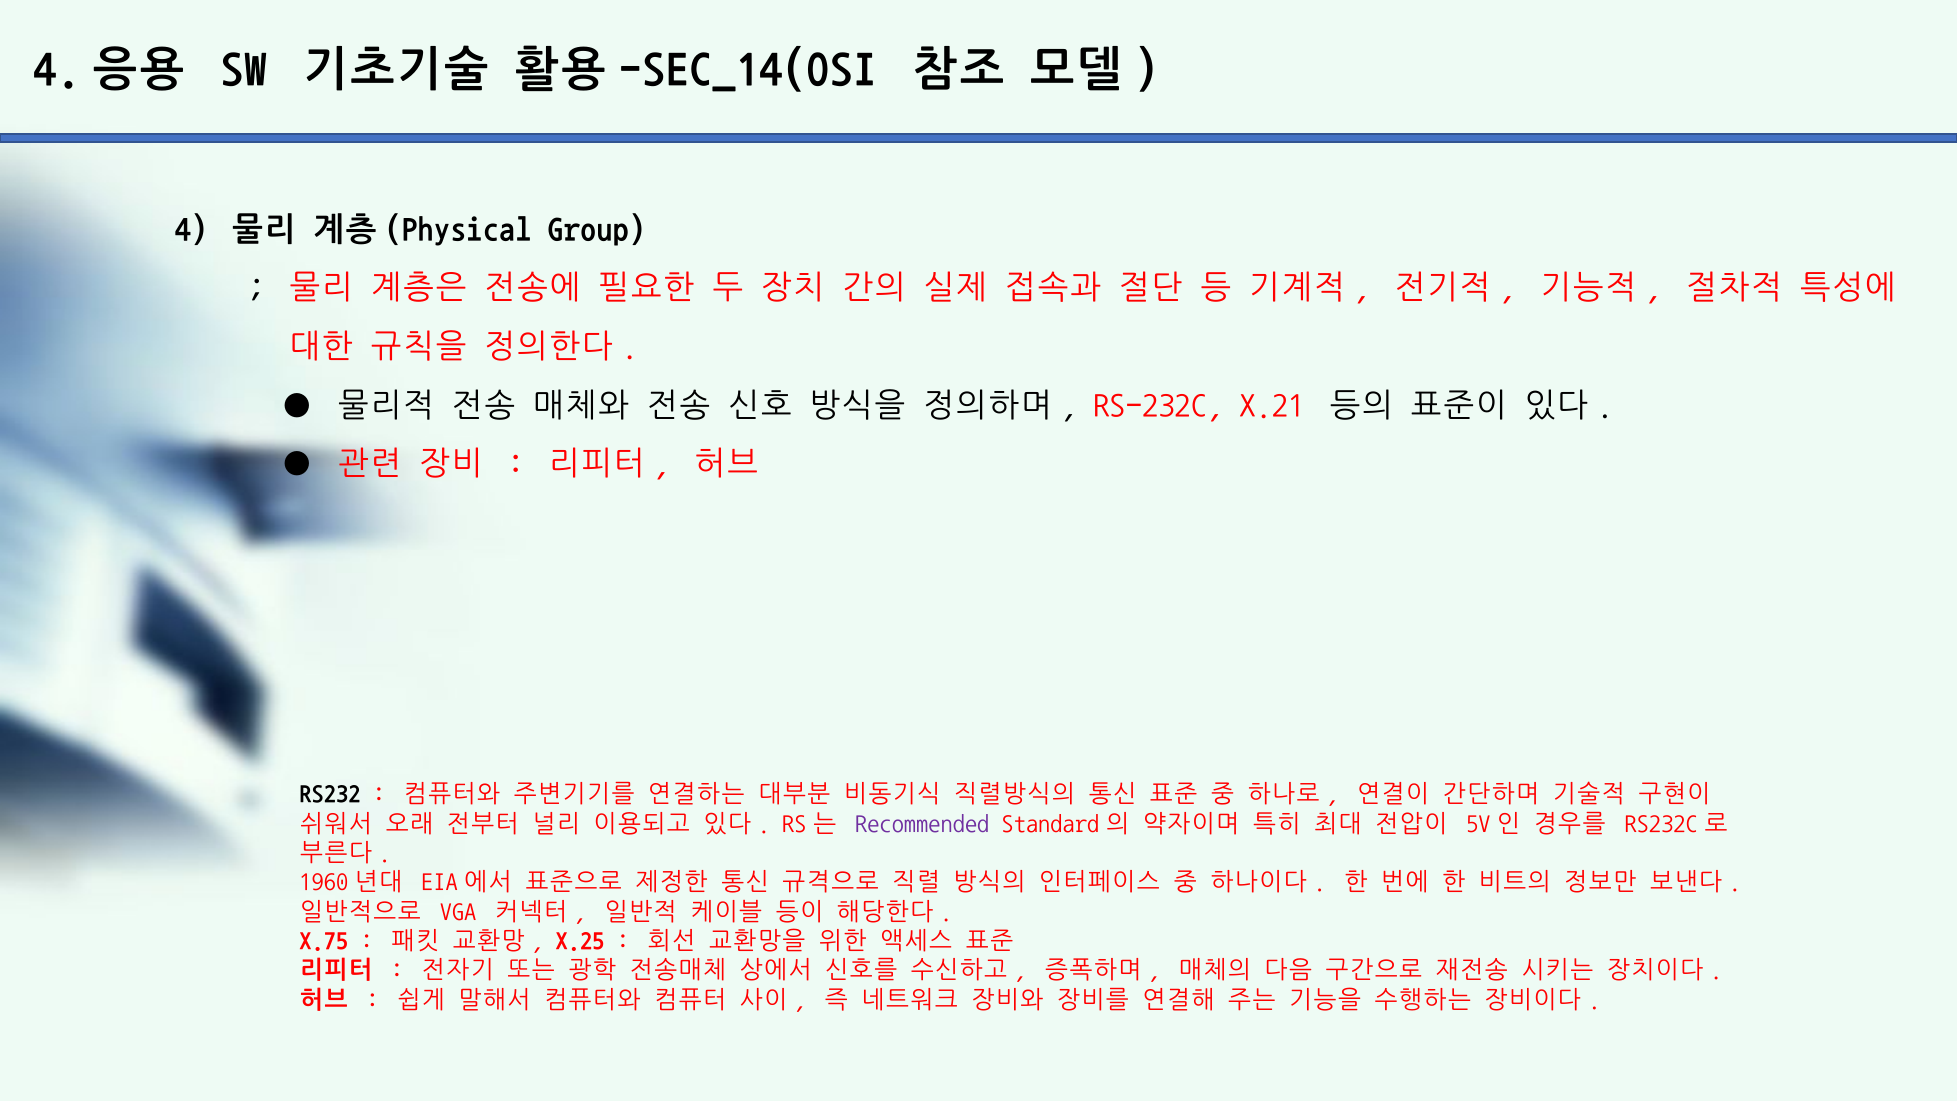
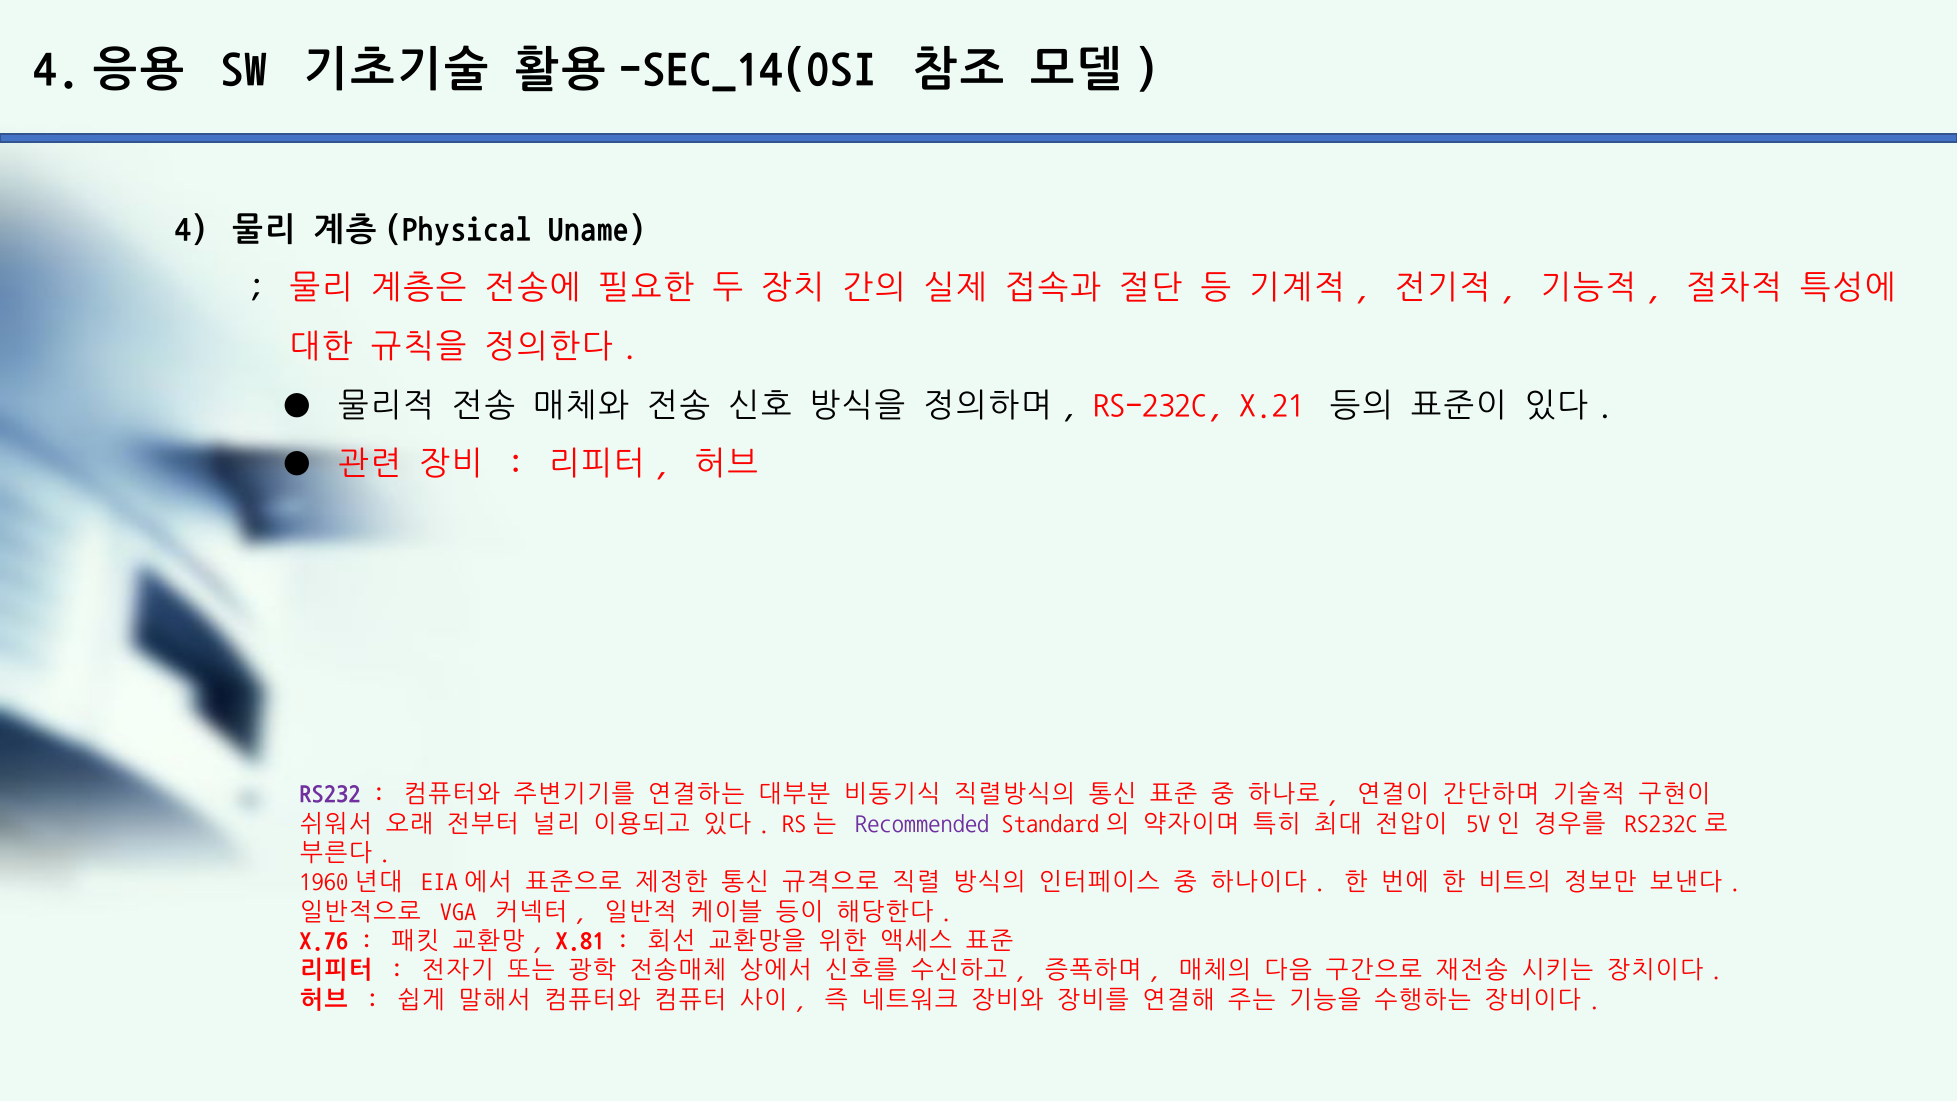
Group: Group -> Uname
RS232 colour: black -> purple
X.75: X.75 -> X.76
X.25: X.25 -> X.81
